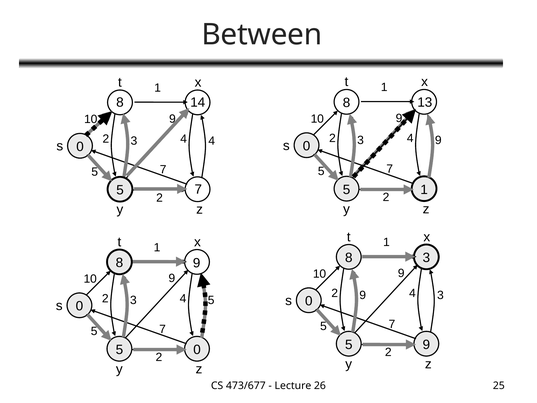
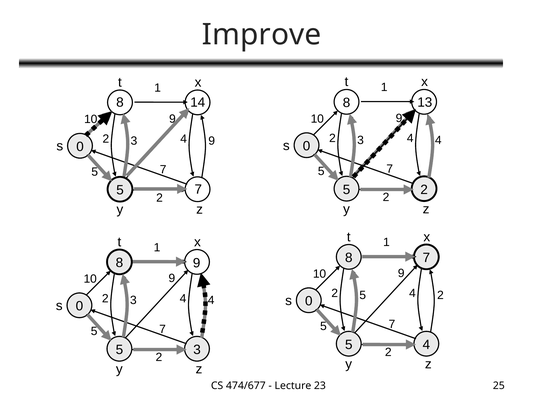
Between: Between -> Improve
9 at (438, 140): 9 -> 4
4 at (212, 141): 4 -> 9
1 at (424, 189): 1 -> 2
8 3: 3 -> 7
2 9: 9 -> 5
4 3: 3 -> 2
5 at (211, 300): 5 -> 4
9 at (426, 344): 9 -> 4
5 0: 0 -> 3
473/677: 473/677 -> 474/677
26: 26 -> 23
